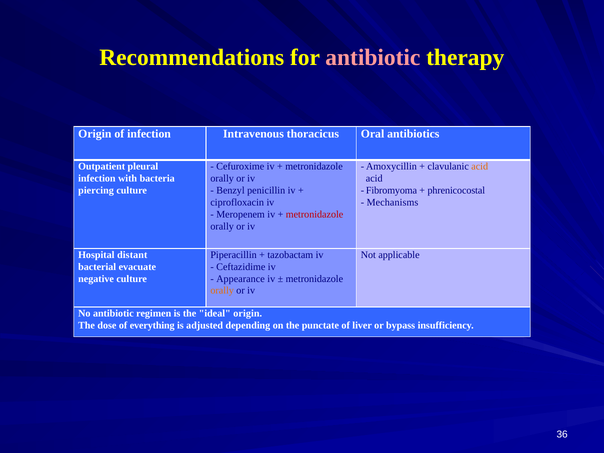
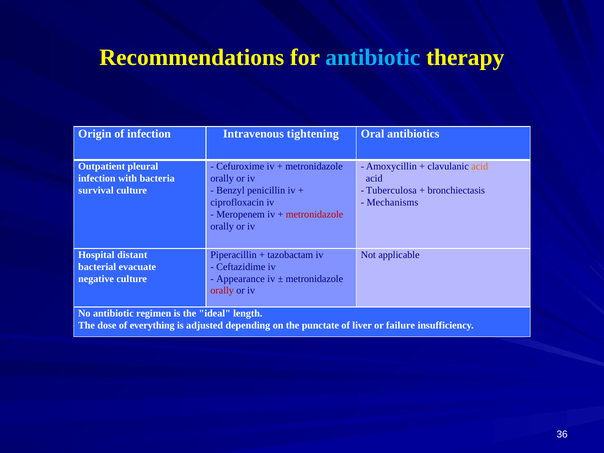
antibiotic at (373, 58) colour: pink -> light blue
thoracicus: thoracicus -> tightening
piercing: piercing -> survival
Fibromyoma: Fibromyoma -> Tuberculosa
phrenicocostal: phrenicocostal -> bronchiectasis
orally at (222, 291) colour: orange -> red
ideal origin: origin -> length
bypass: bypass -> failure
